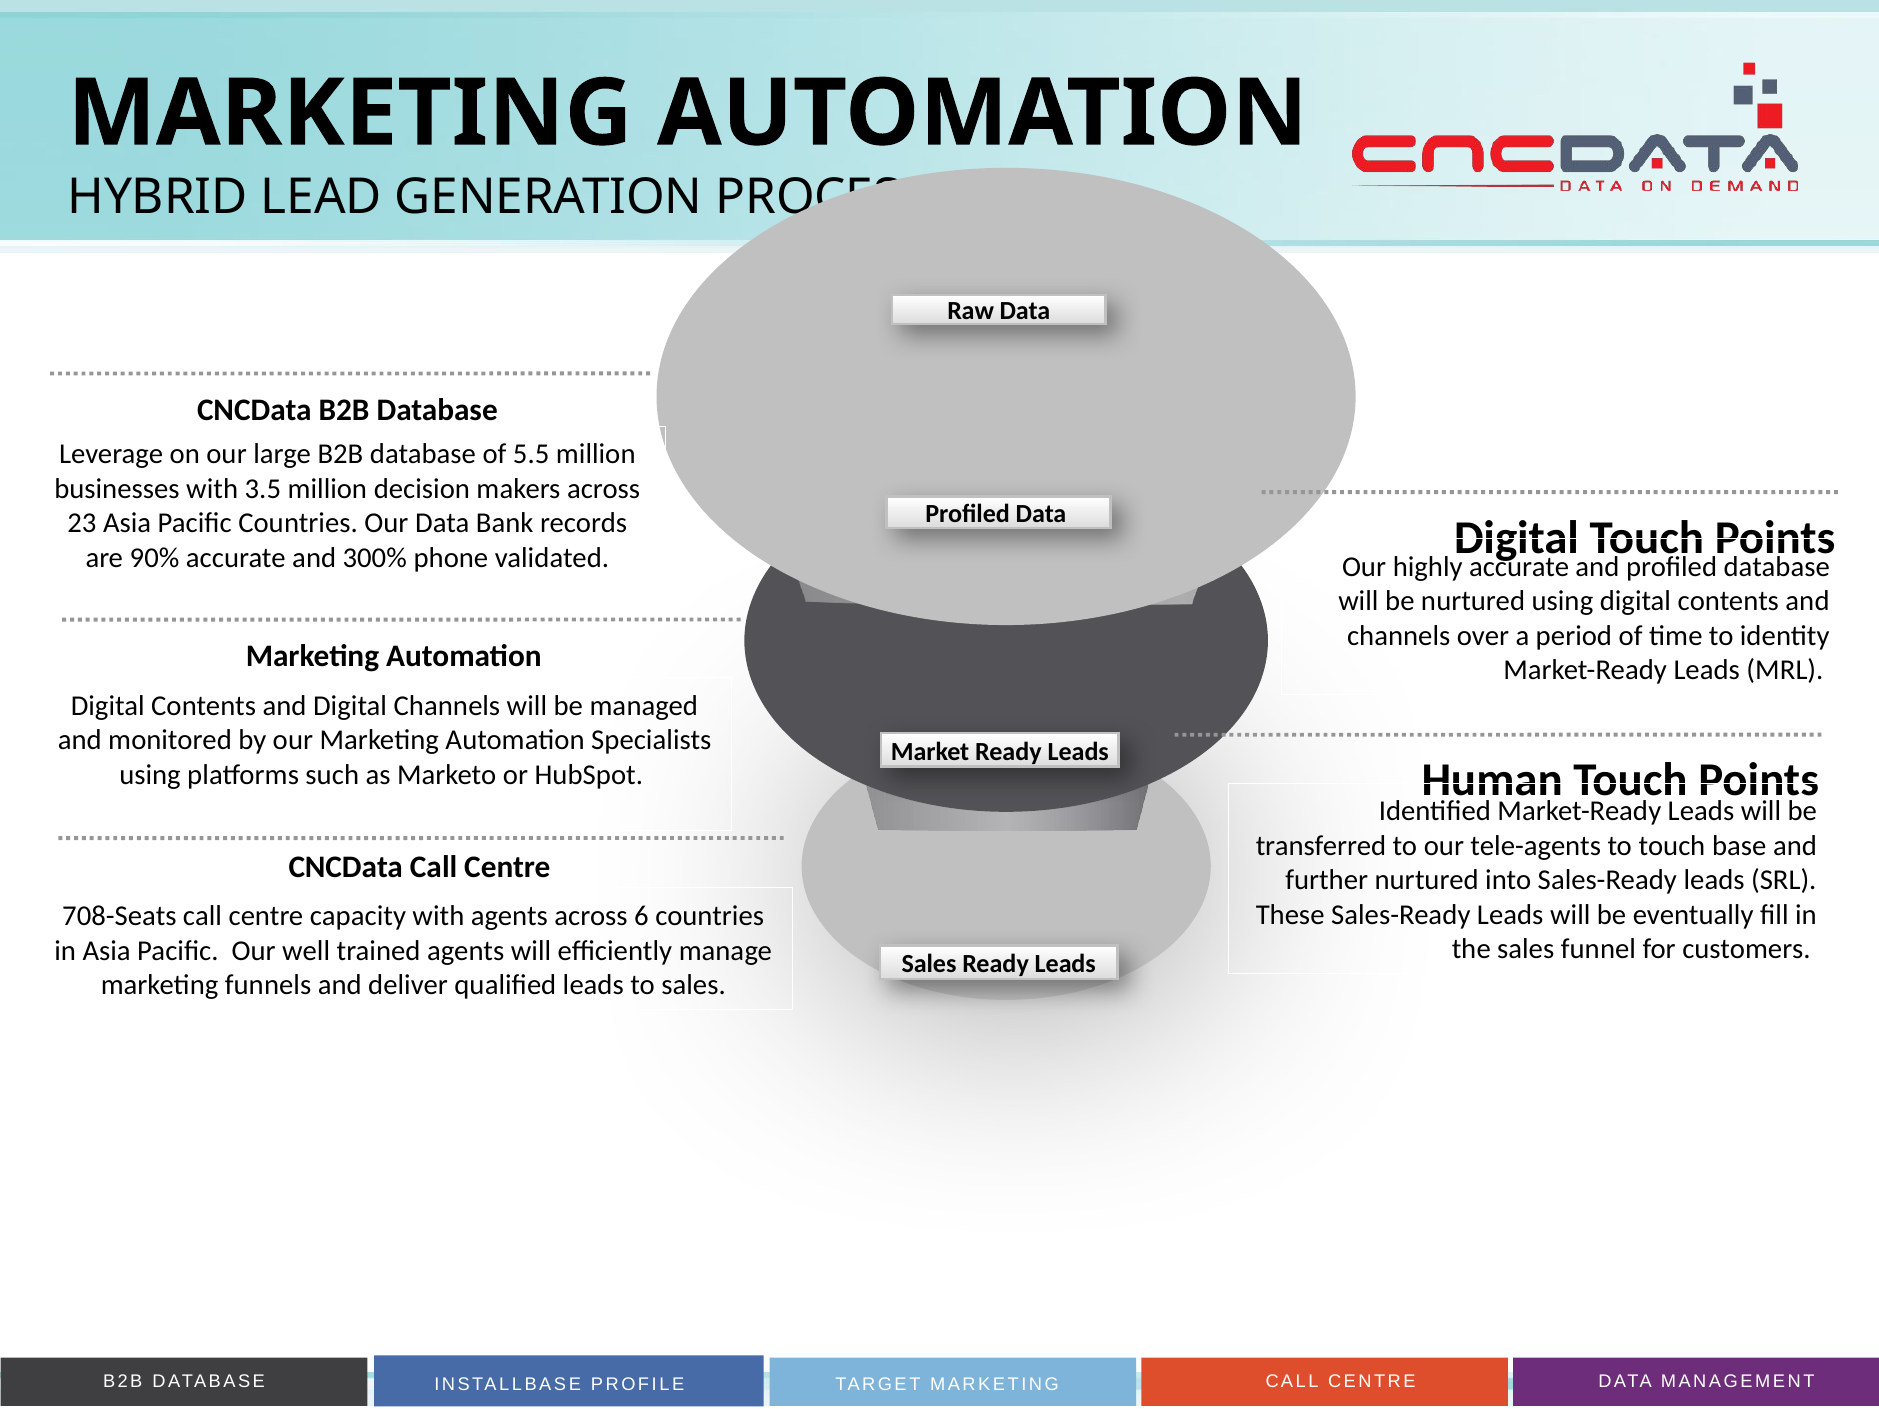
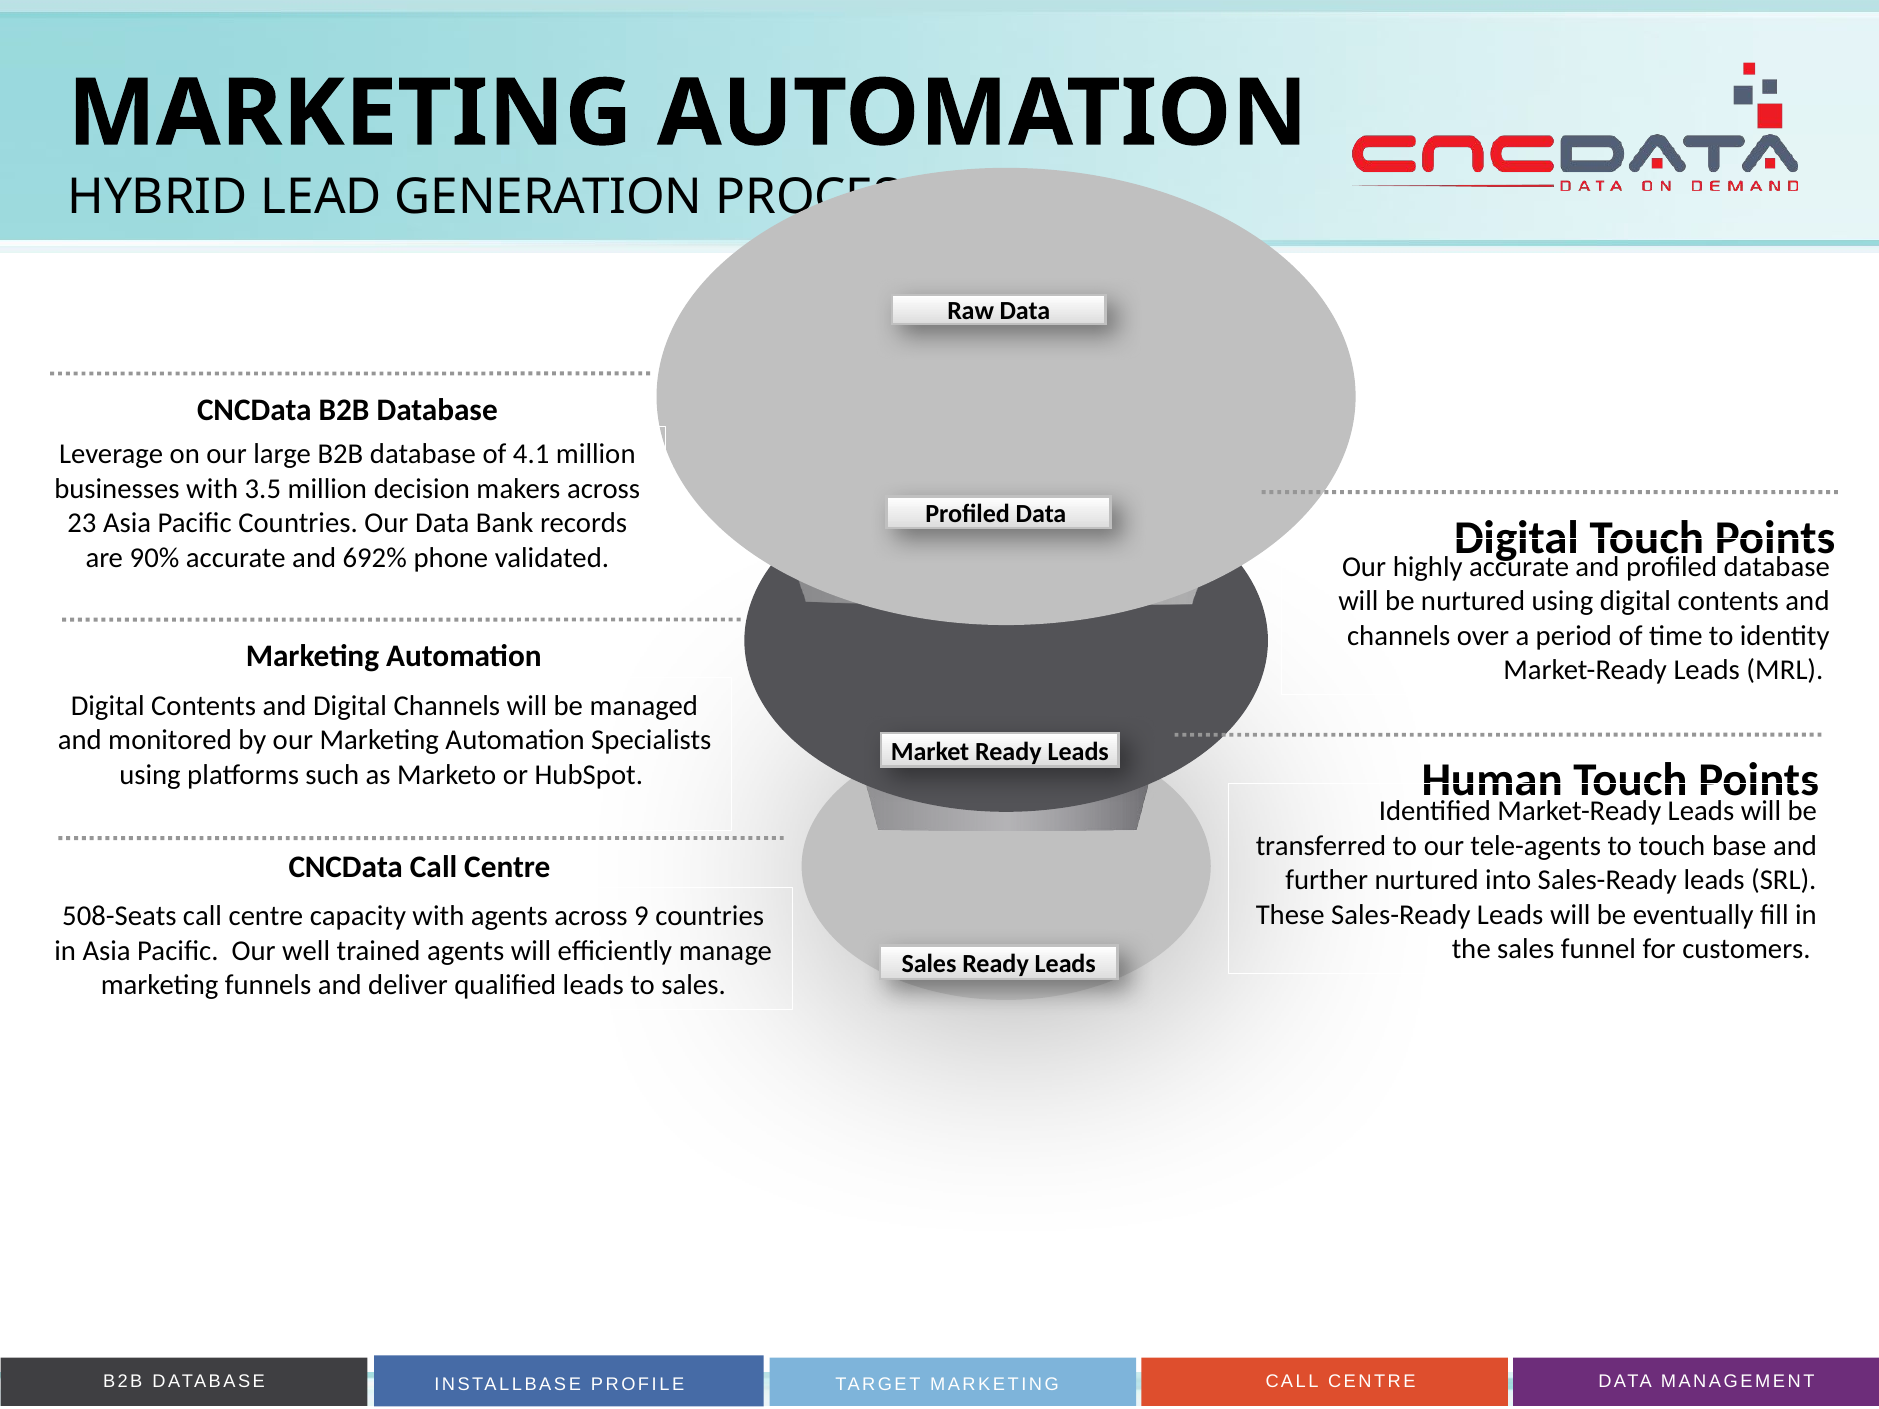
5.5: 5.5 -> 4.1
300%: 300% -> 692%
708-Seats: 708-Seats -> 508-Seats
6: 6 -> 9
